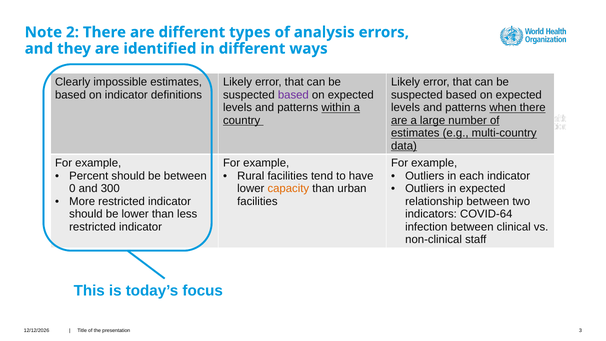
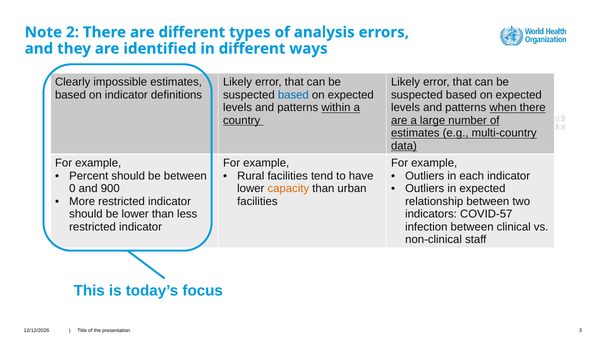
based at (293, 95) colour: purple -> blue
300: 300 -> 900
COVID-64: COVID-64 -> COVID-57
